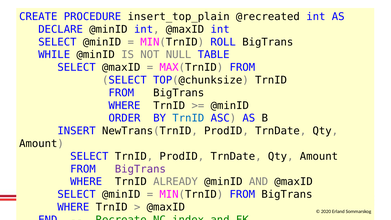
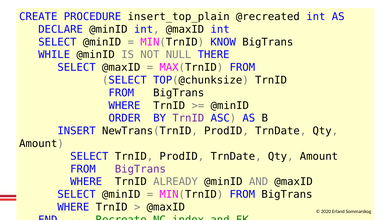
ROLL: ROLL -> KNOW
TABLE: TABLE -> THERE
TrnID at (188, 118) colour: blue -> purple
